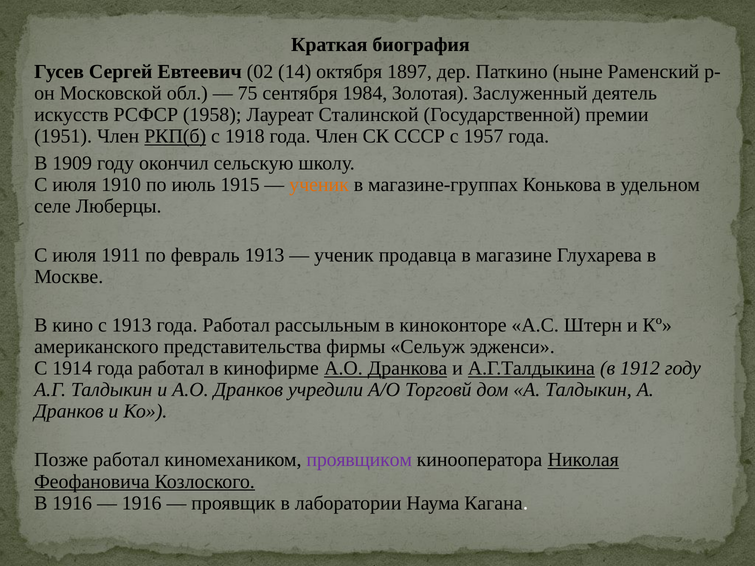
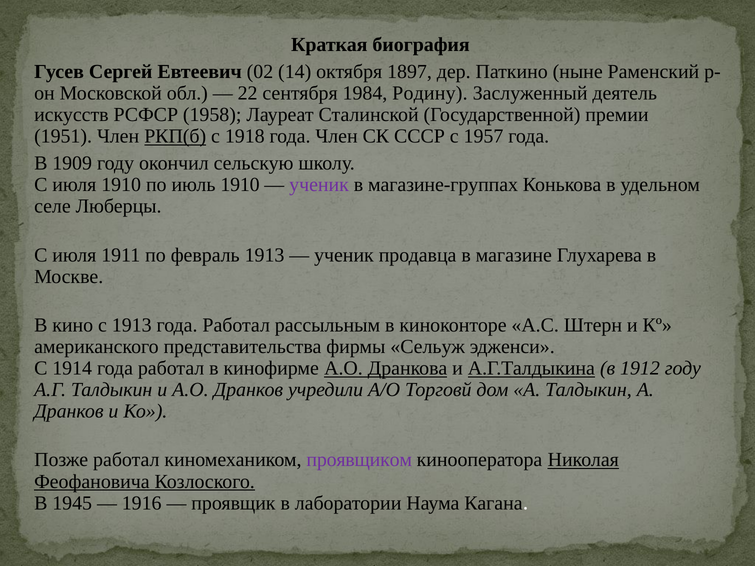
75: 75 -> 22
Золотая: Золотая -> Родину
июль 1915: 1915 -> 1910
ученик at (319, 185) colour: orange -> purple
В 1916: 1916 -> 1945
